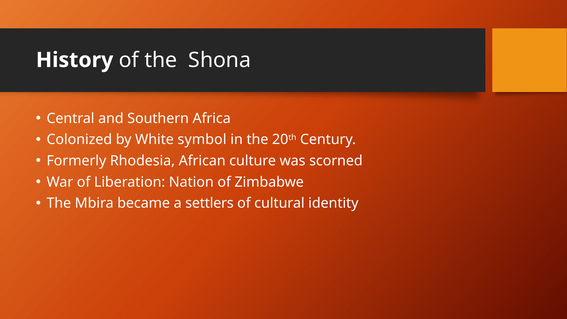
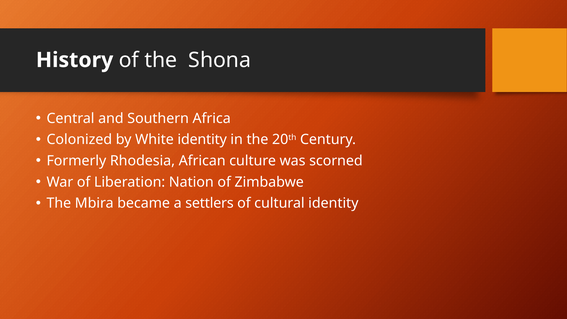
White symbol: symbol -> identity
